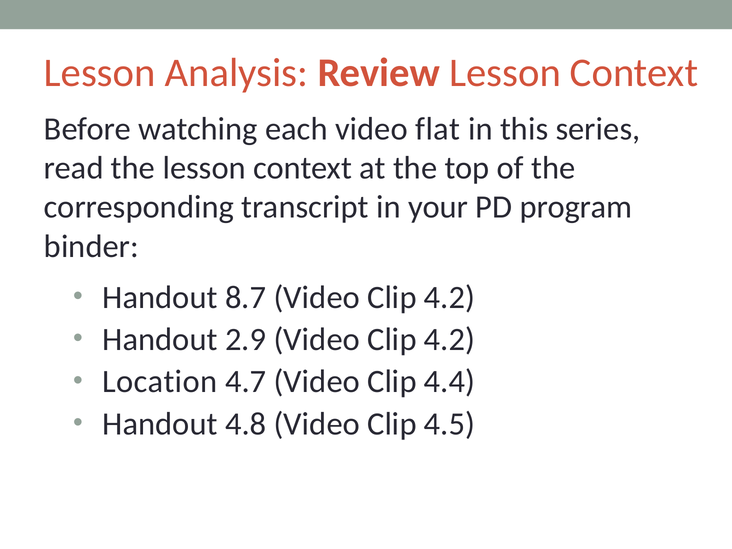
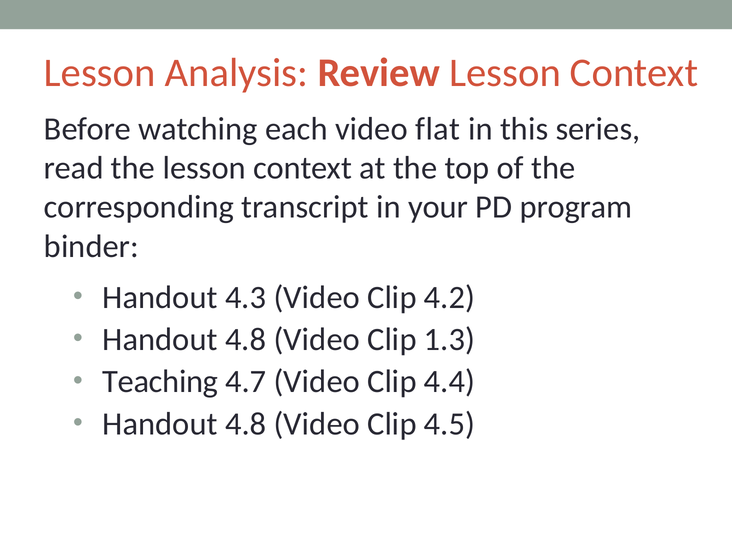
8.7: 8.7 -> 4.3
2.9 at (246, 340): 2.9 -> 4.8
4.2 at (449, 340): 4.2 -> 1.3
Location: Location -> Teaching
